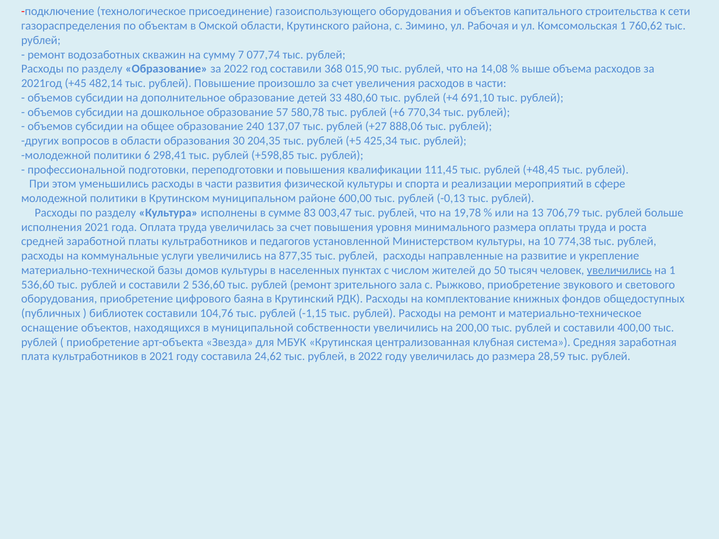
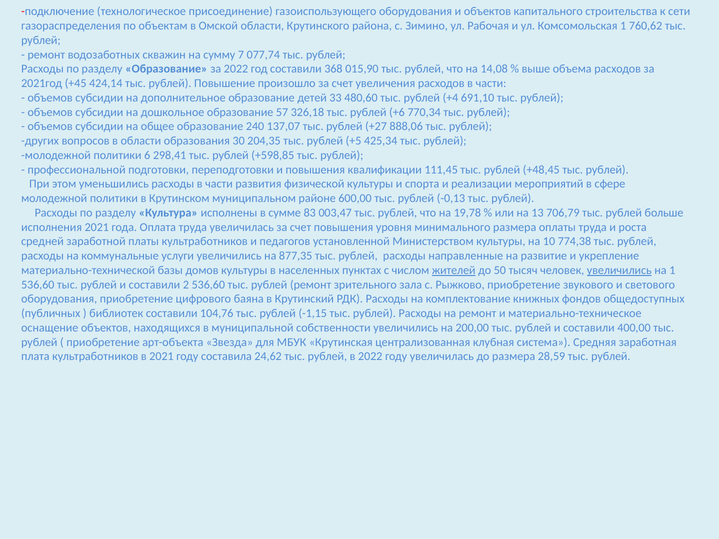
482,14: 482,14 -> 424,14
580,78: 580,78 -> 326,18
жителей underline: none -> present
